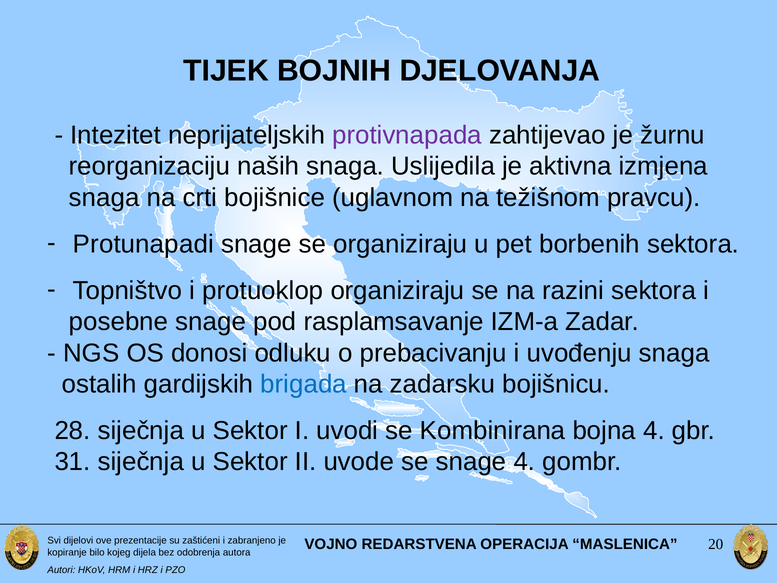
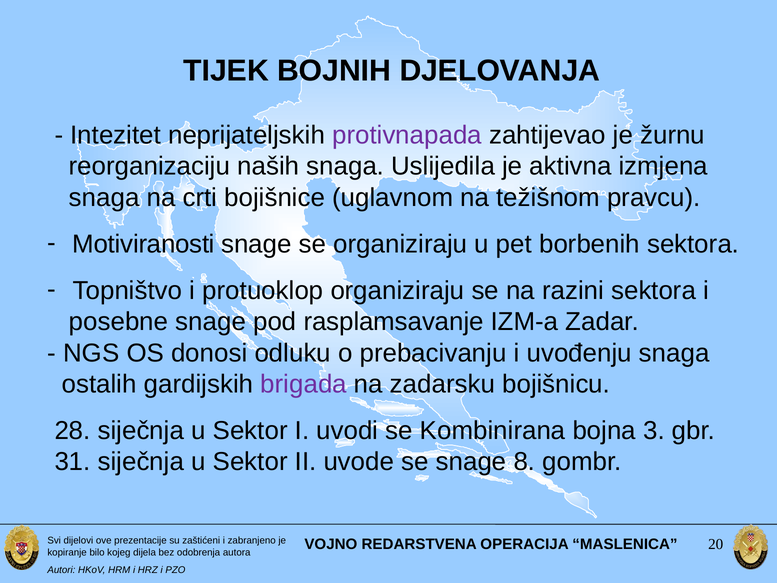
Protunapadi: Protunapadi -> Motiviranosti
brigada colour: blue -> purple
bojna 4: 4 -> 3
snage 4: 4 -> 8
